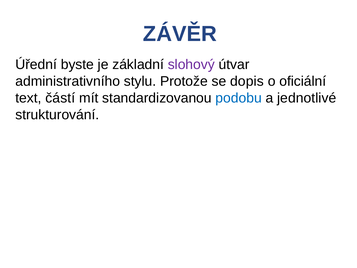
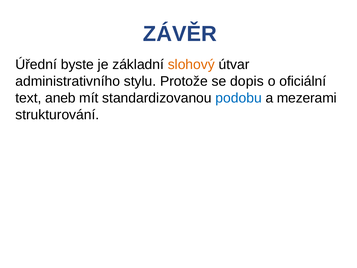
slohový colour: purple -> orange
částí: částí -> aneb
jednotlivé: jednotlivé -> mezerami
